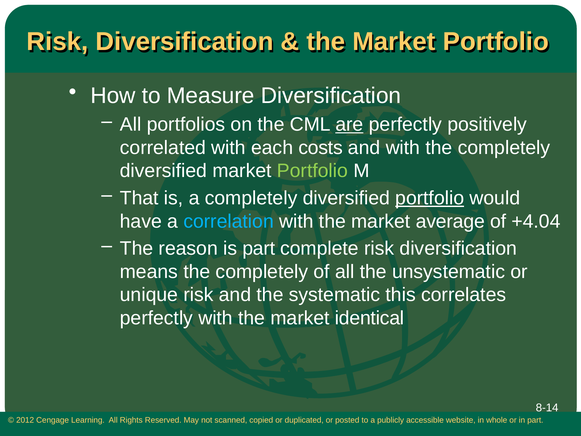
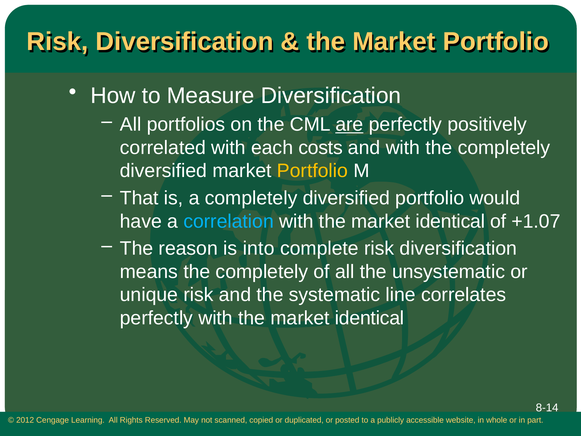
Portfolio at (312, 171) colour: light green -> yellow
portfolio at (430, 198) underline: present -> none
average at (450, 221): average -> identical
+4.04: +4.04 -> +1.07
is part: part -> into
this: this -> line
